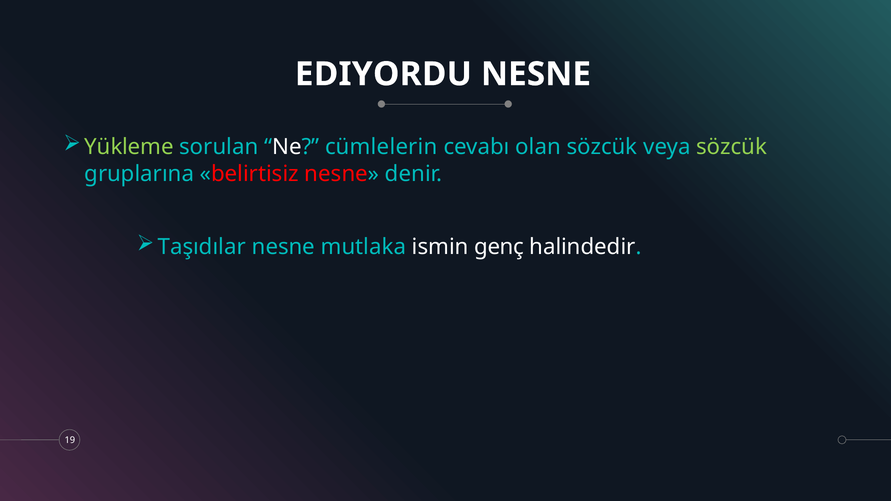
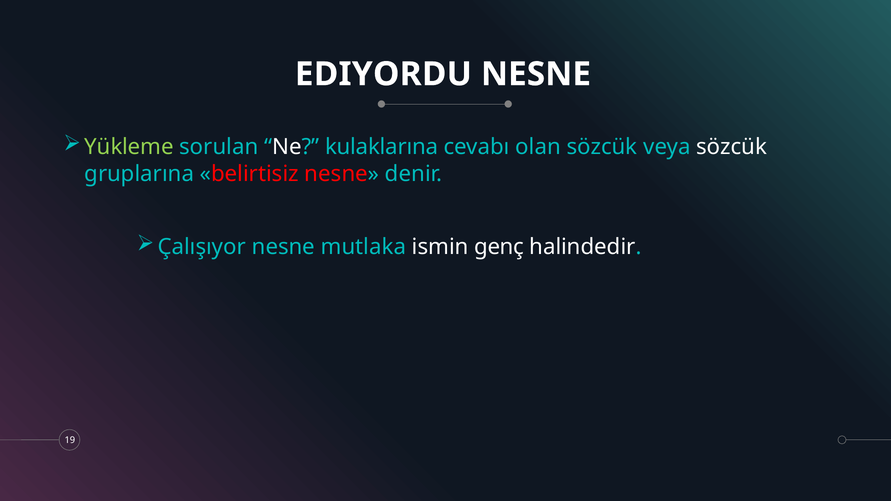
cümlelerin: cümlelerin -> kulaklarına
sözcük at (732, 147) colour: light green -> white
Taşıdılar: Taşıdılar -> Çalışıyor
